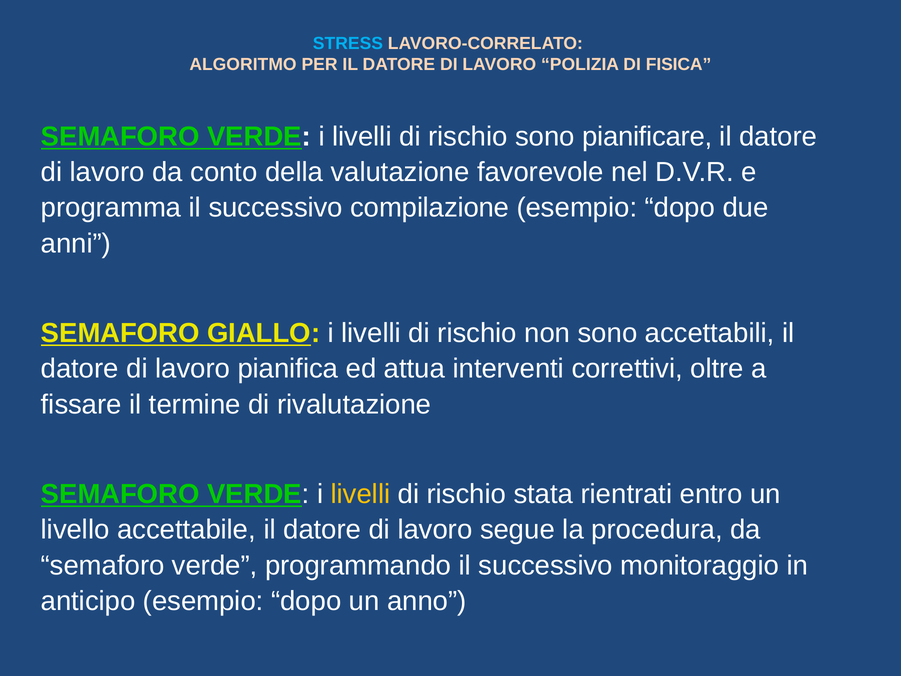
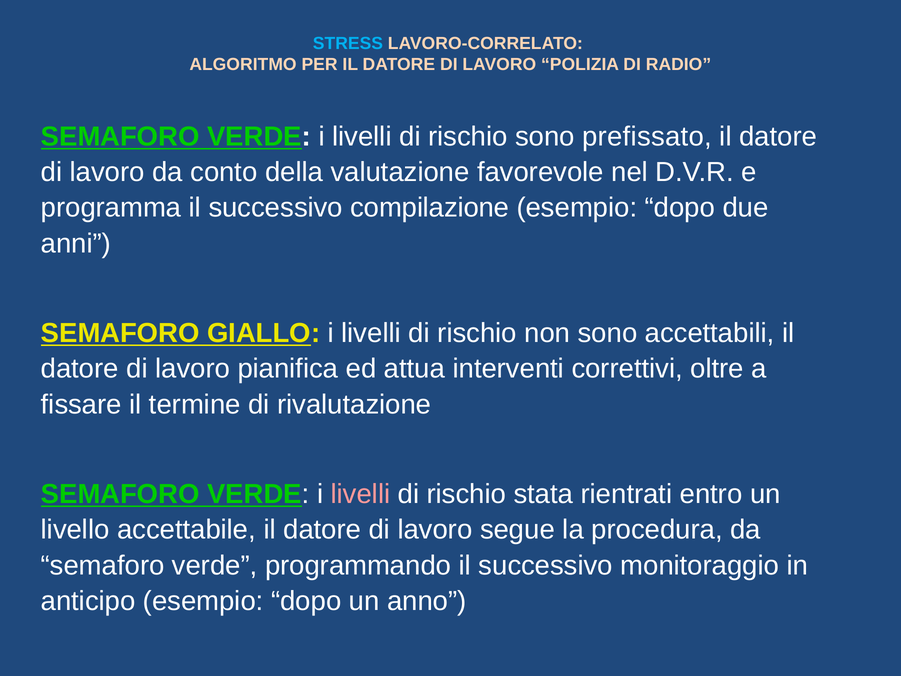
FISICA: FISICA -> RADIO
pianificare: pianificare -> prefissato
livelli at (361, 494) colour: yellow -> pink
